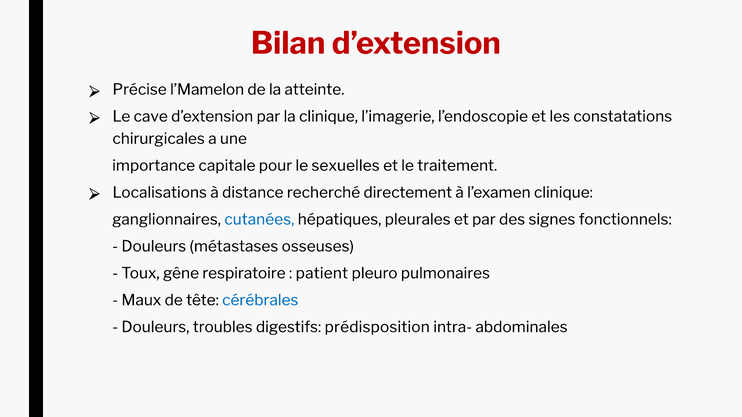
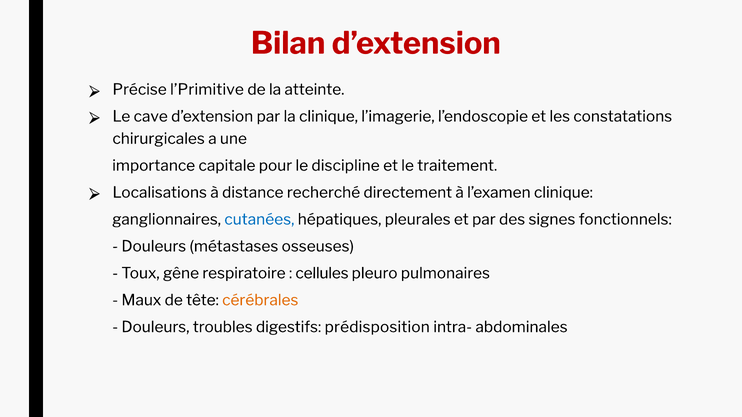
l’Mamelon: l’Mamelon -> l’Primitive
sexuelles: sexuelles -> discipline
patient: patient -> cellules
cérébrales colour: blue -> orange
